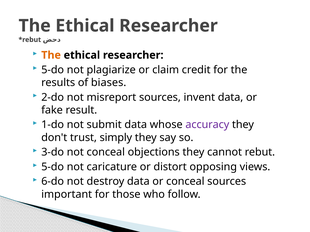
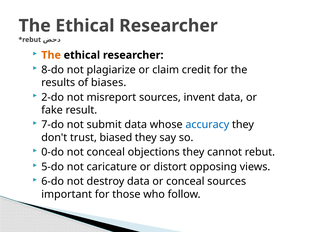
5-do at (53, 70): 5-do -> 8-do
1-do: 1-do -> 7-do
accuracy colour: purple -> blue
simply: simply -> biased
3-do: 3-do -> 0-do
